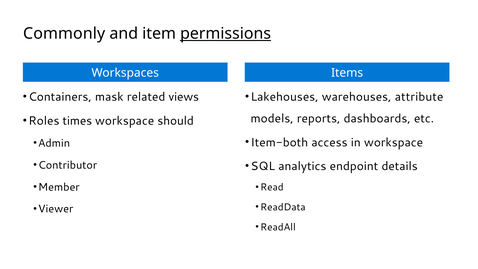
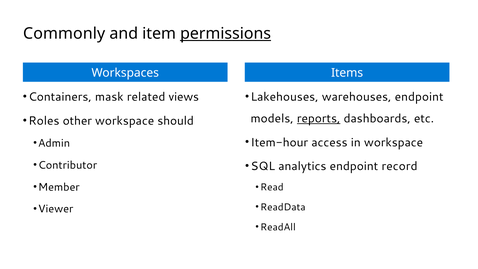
warehouses attribute: attribute -> endpoint
reports underline: none -> present
times: times -> other
Item-both: Item-both -> Item-hour
details: details -> record
